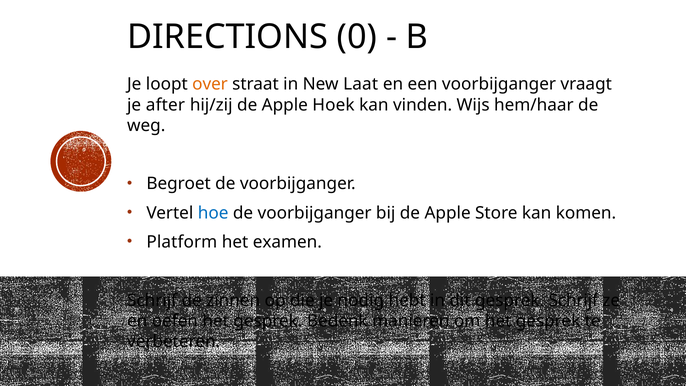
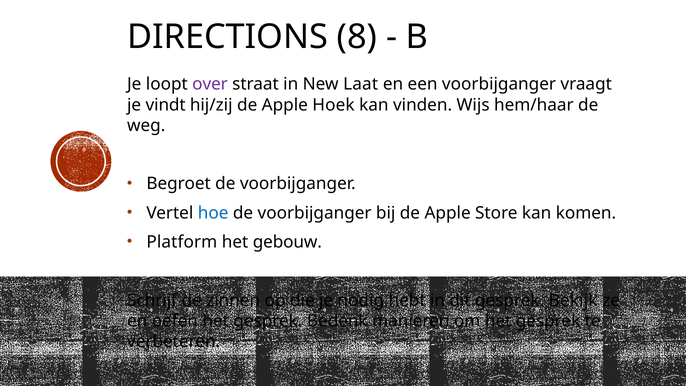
0: 0 -> 8
over colour: orange -> purple
after: after -> vindt
examen: examen -> gebouw
gesprek Schrijf: Schrijf -> Bekijk
